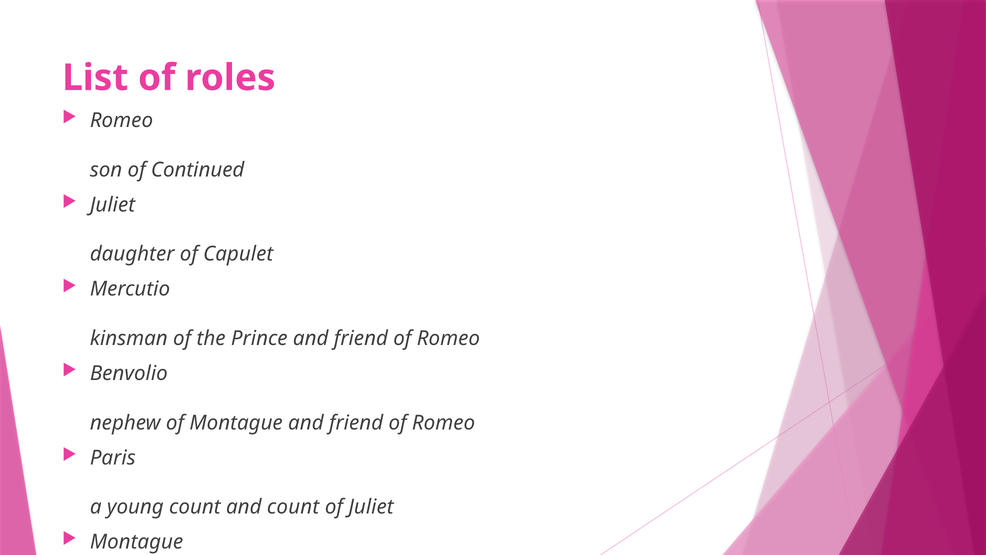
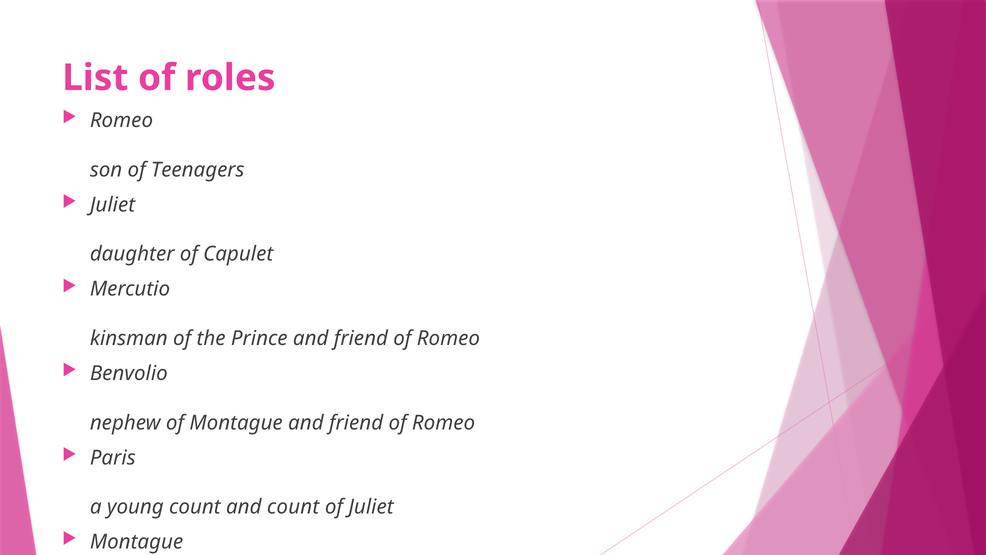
Continued: Continued -> Teenagers
